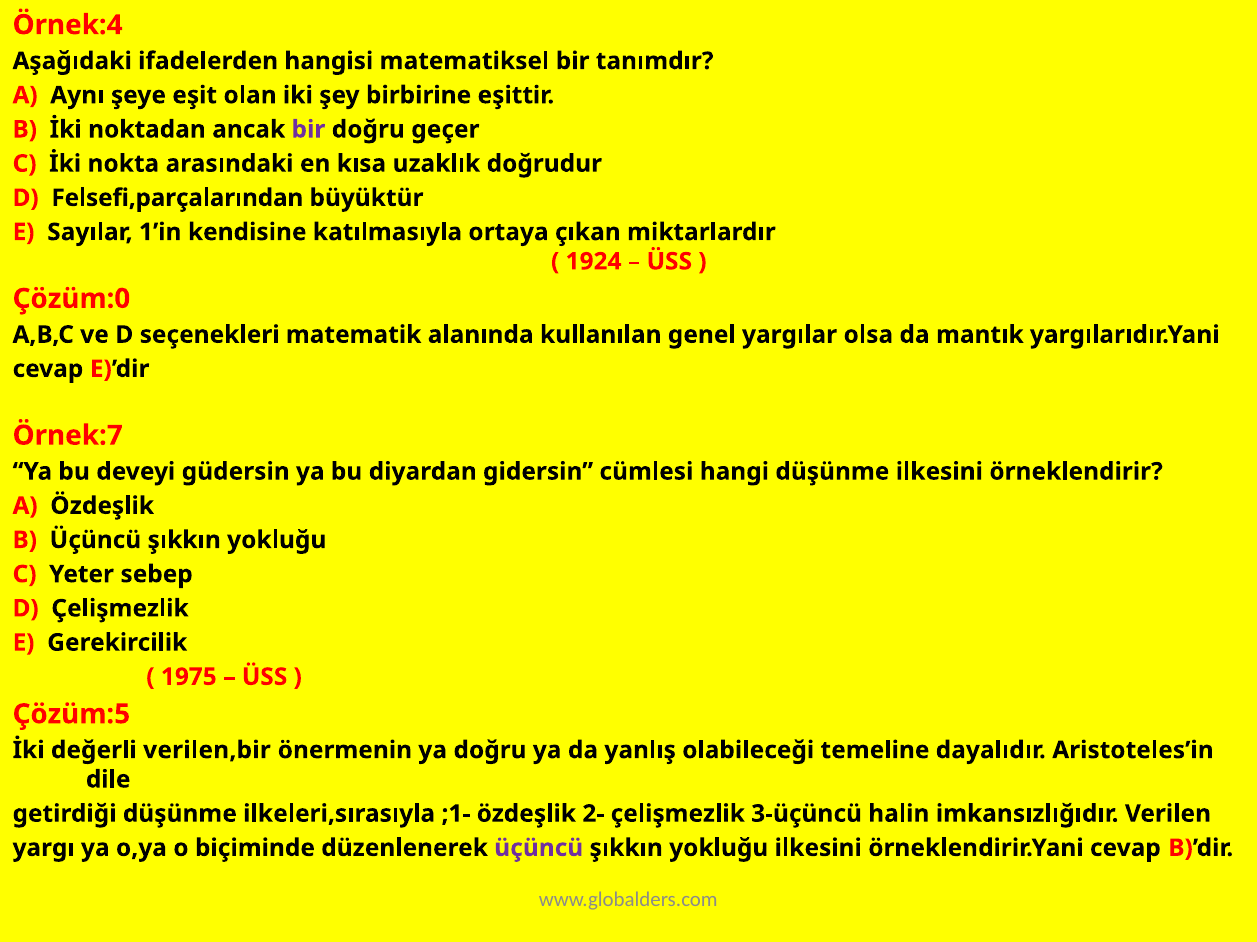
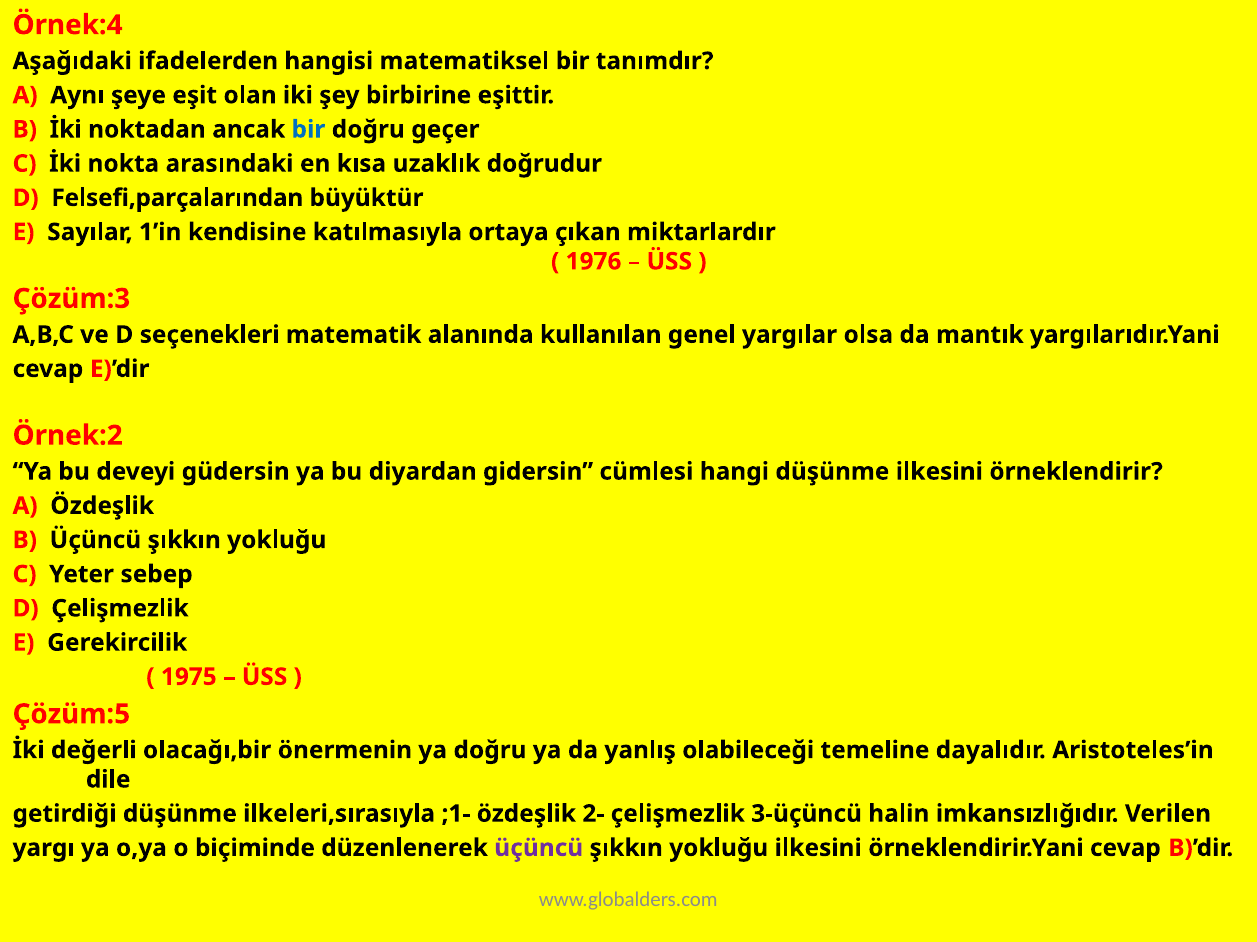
bir at (308, 130) colour: purple -> blue
1924: 1924 -> 1976
Çözüm:0: Çözüm:0 -> Çözüm:3
Örnek:7: Örnek:7 -> Örnek:2
verilen,bir: verilen,bir -> olacağı,bir
